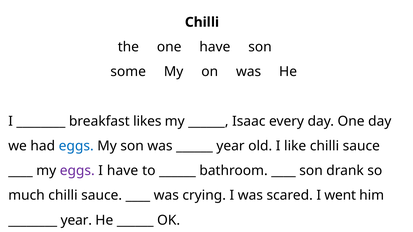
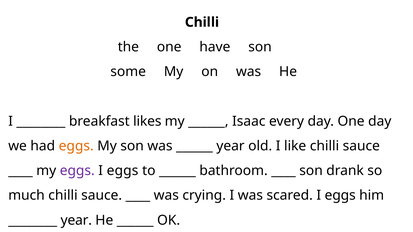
eggs at (76, 146) colour: blue -> orange
have at (123, 171): have -> eggs
scared I went: went -> eggs
